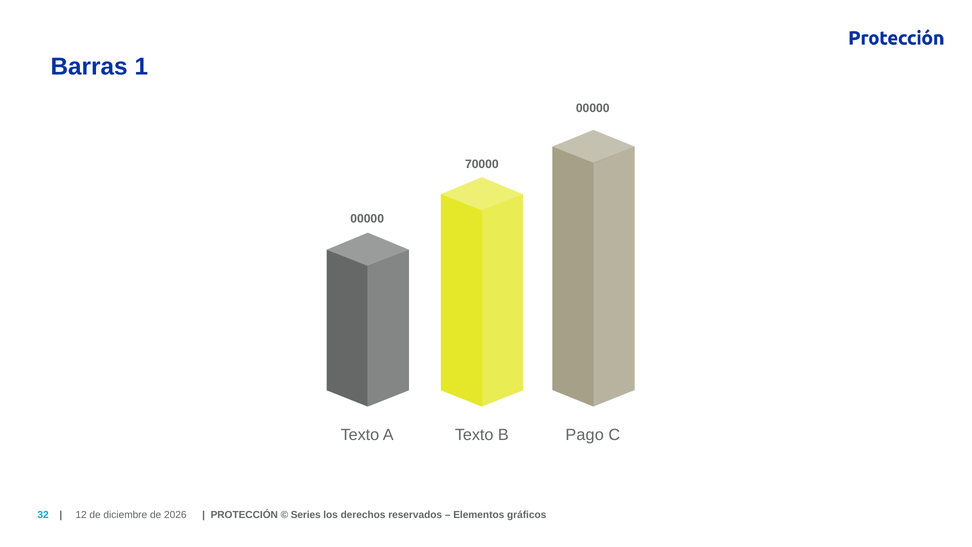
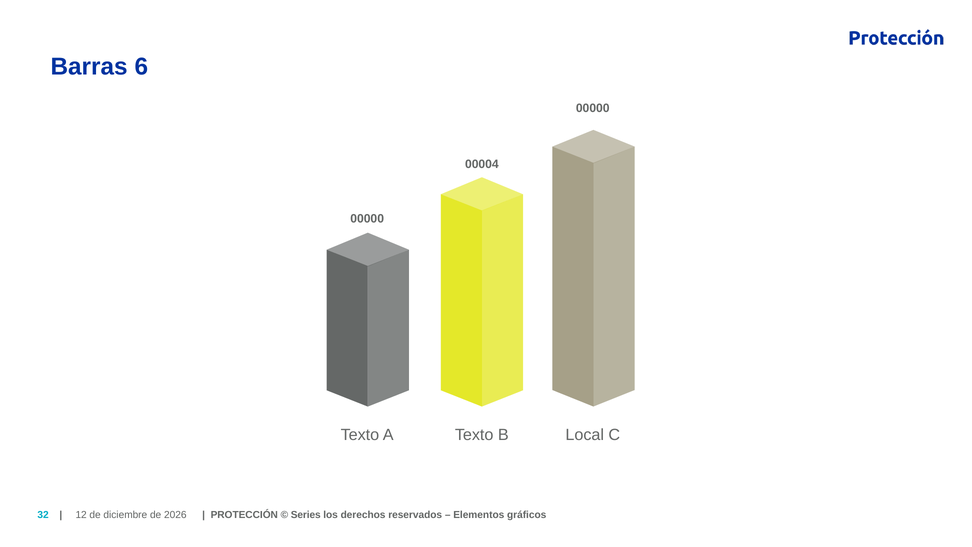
1: 1 -> 6
70000: 70000 -> 00004
Pago: Pago -> Local
